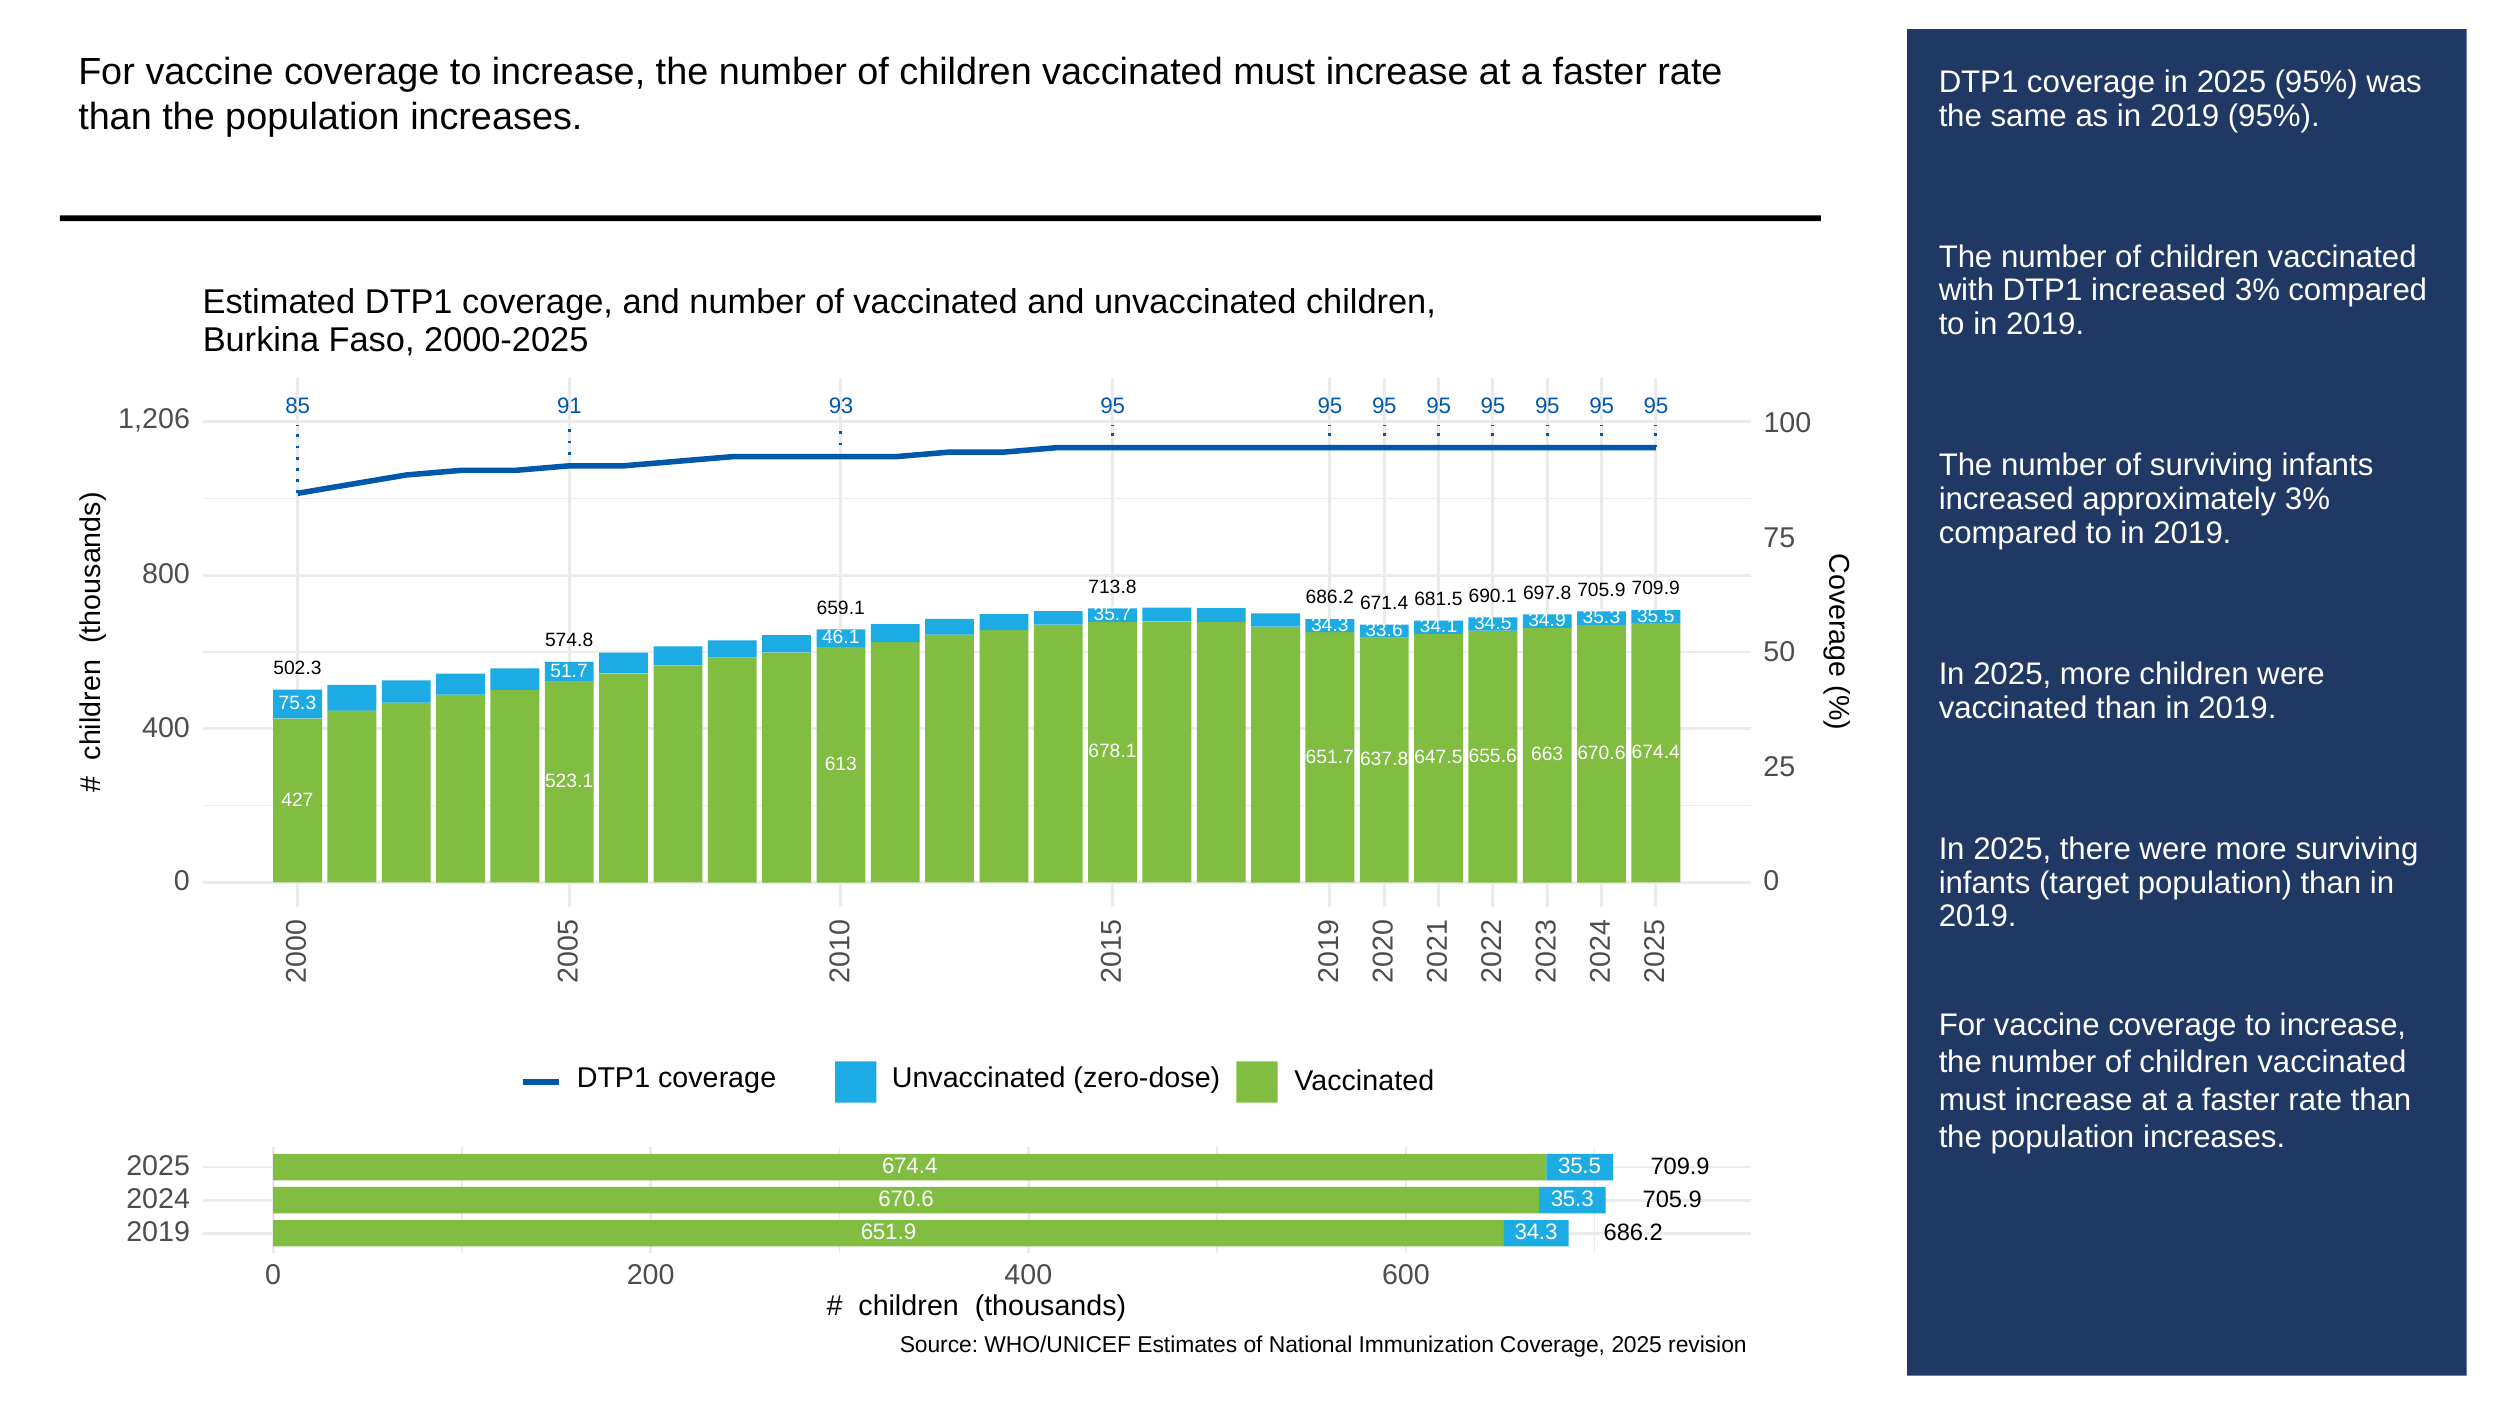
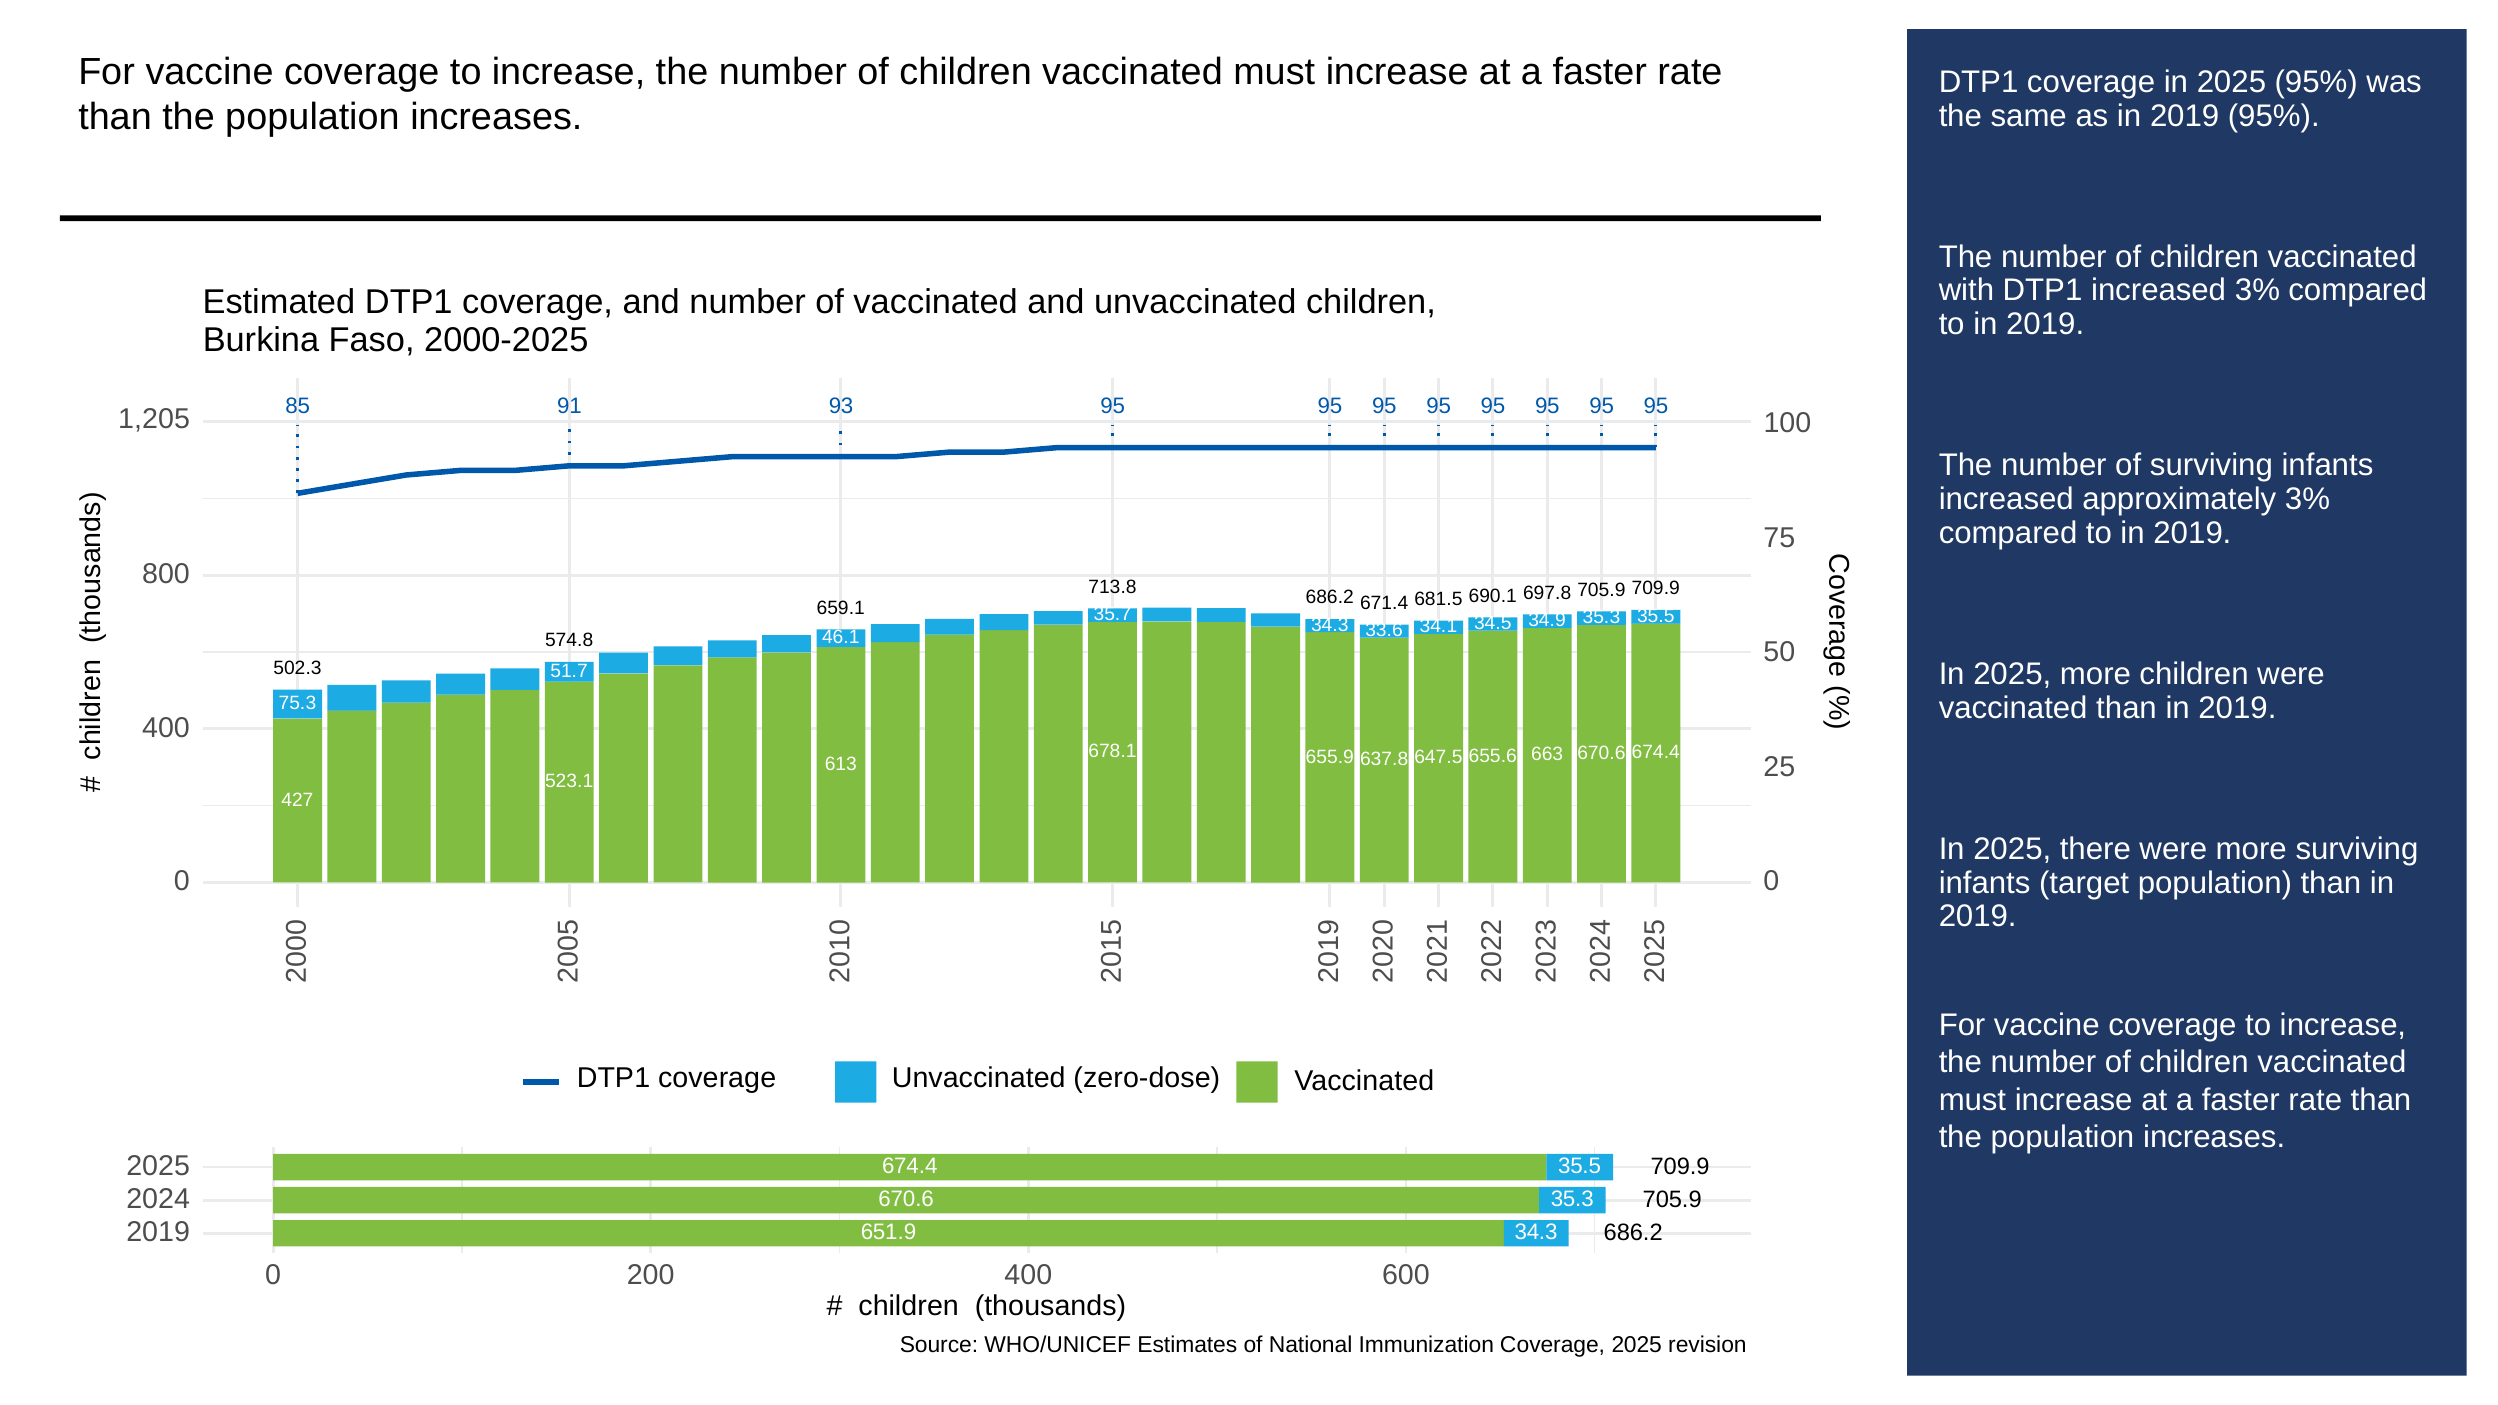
1,206: 1,206 -> 1,205
651.7: 651.7 -> 655.9
